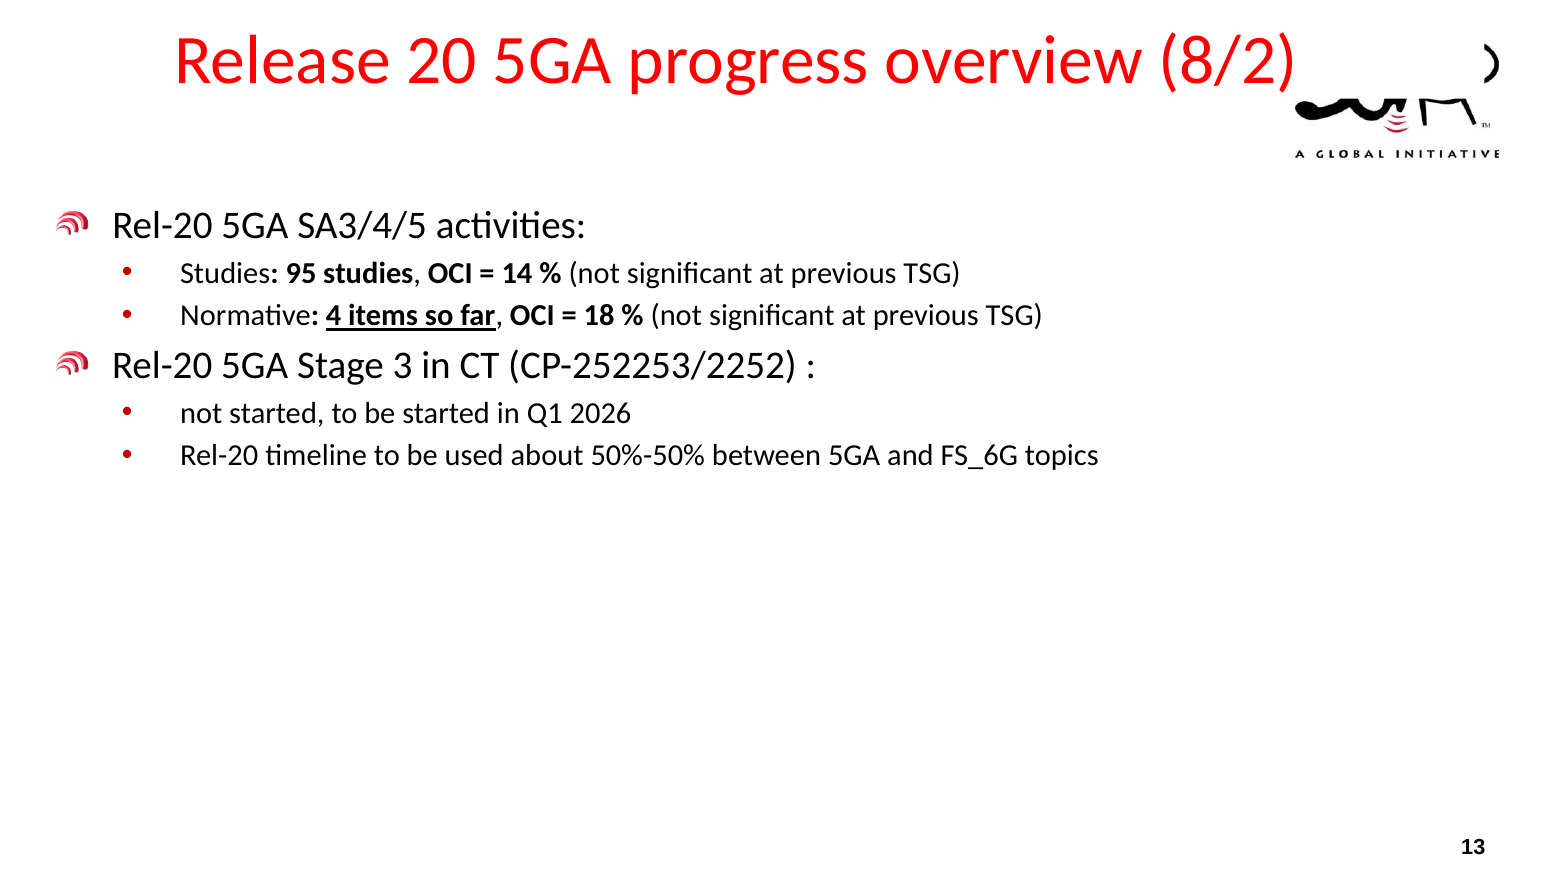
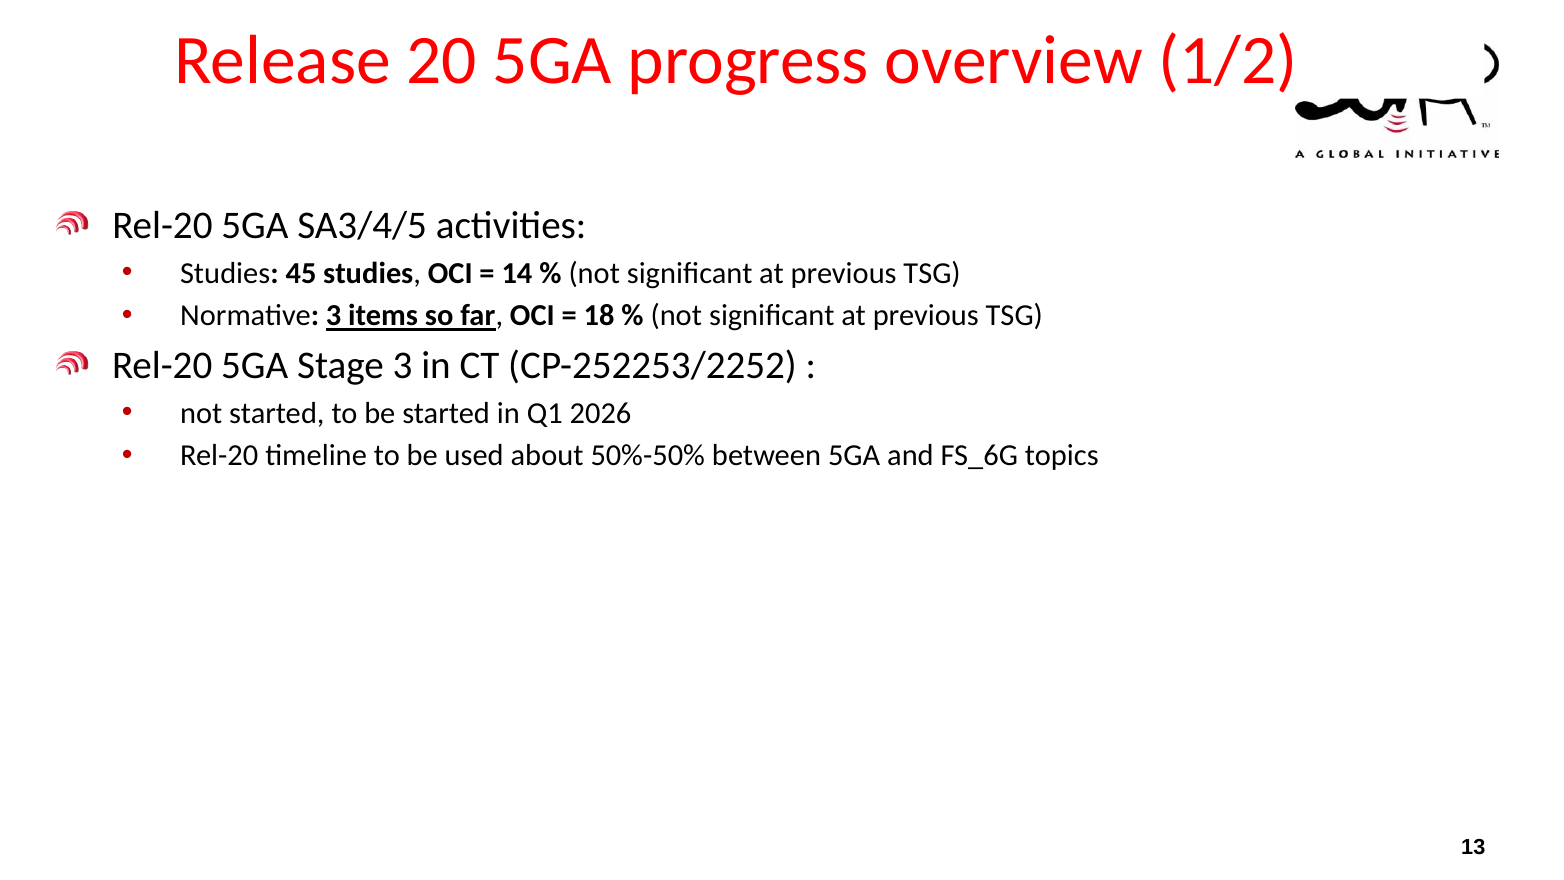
8/2: 8/2 -> 1/2
95: 95 -> 45
Normative 4: 4 -> 3
